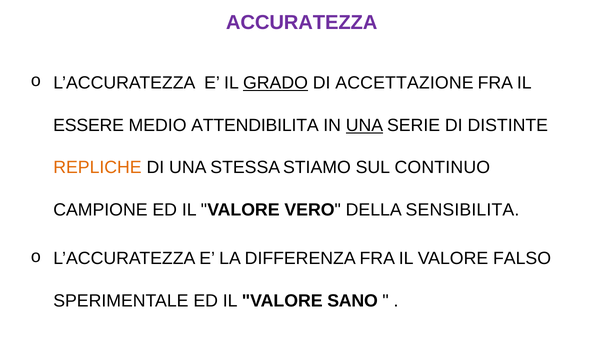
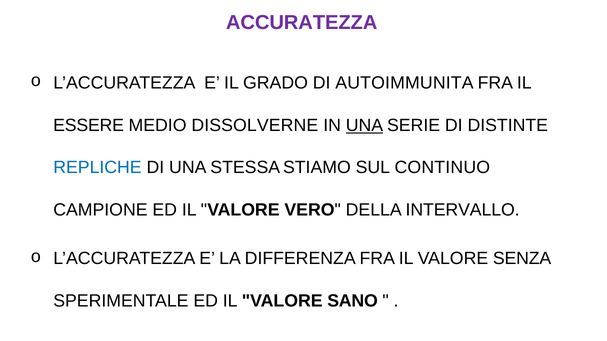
GRADO underline: present -> none
ACCETTAZIONE: ACCETTAZIONE -> AUTOIMMUNITA
ATTENDIBILITA: ATTENDIBILITA -> DISSOLVERNE
REPLICHE colour: orange -> blue
SENSIBILITA: SENSIBILITA -> INTERVALLO
FALSO: FALSO -> SENZA
